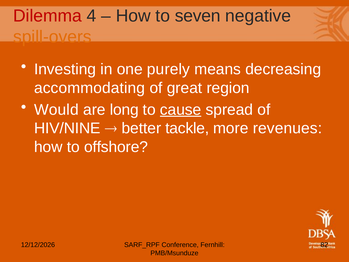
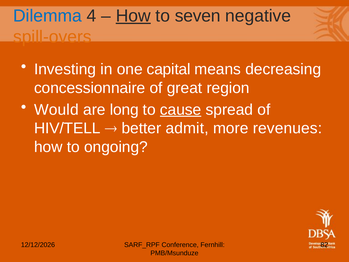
Dilemma colour: red -> blue
How at (133, 16) underline: none -> present
purely: purely -> capital
accommodating: accommodating -> concessionnaire
HIV/NINE: HIV/NINE -> HIV/TELL
tackle: tackle -> admit
offshore: offshore -> ongoing
